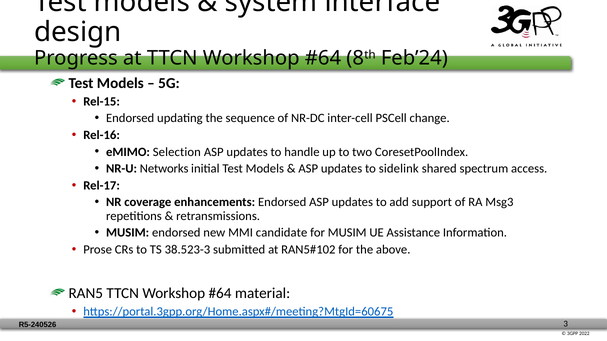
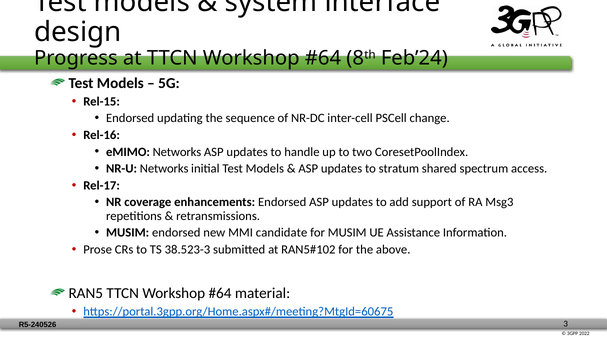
eMIMO Selection: Selection -> Networks
sidelink: sidelink -> stratum
